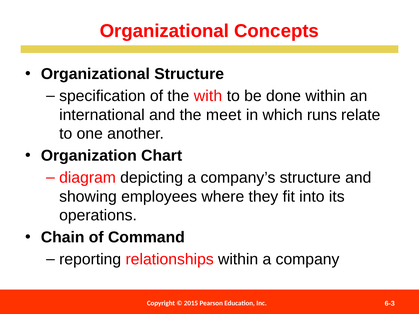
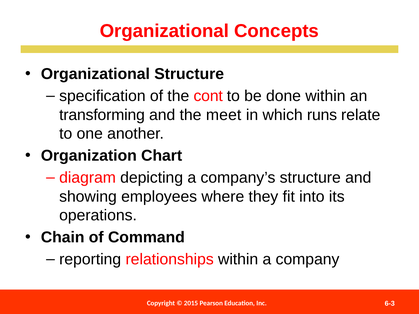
with: with -> cont
international: international -> transforming
